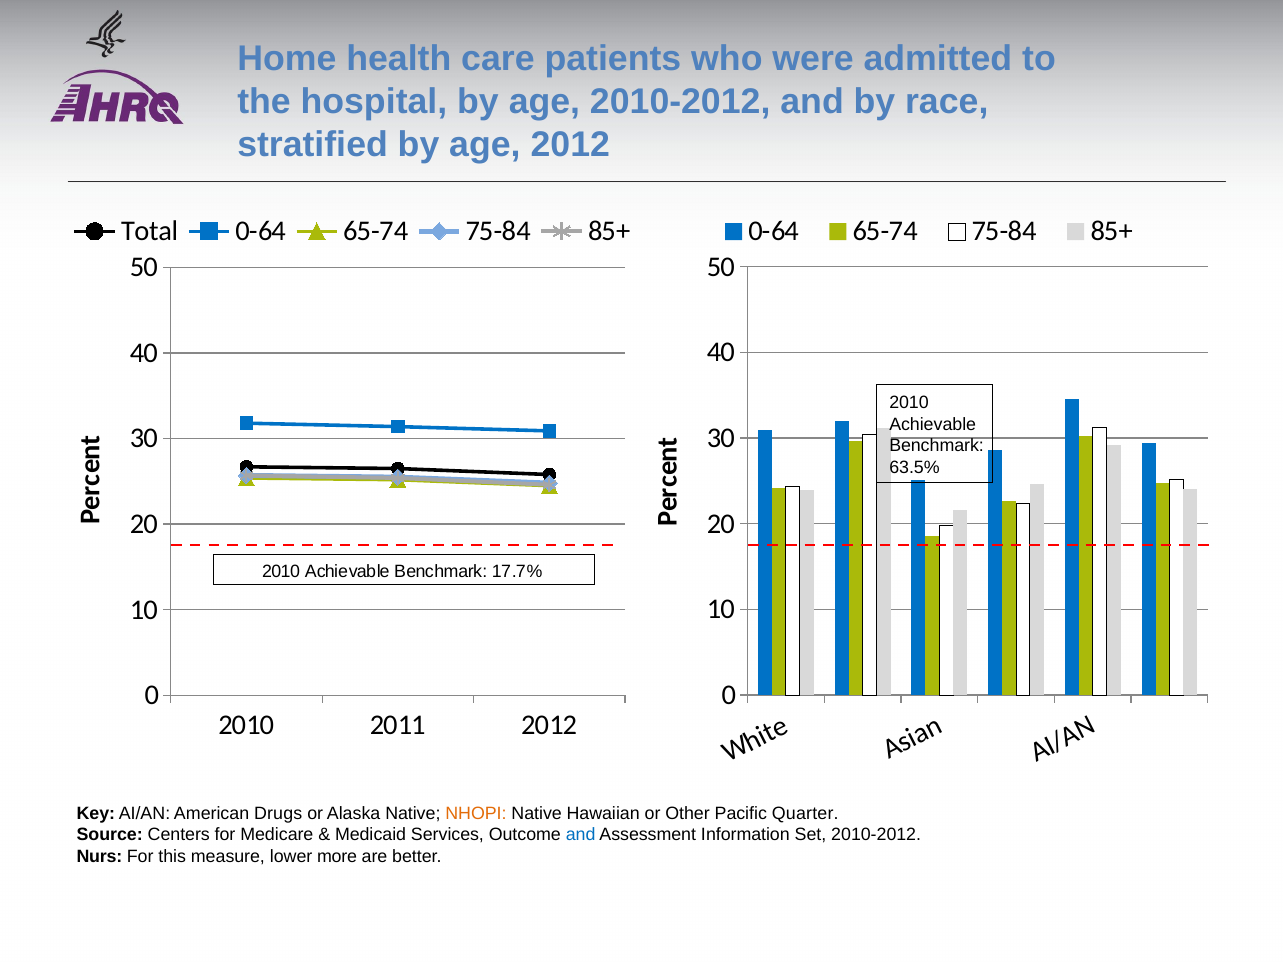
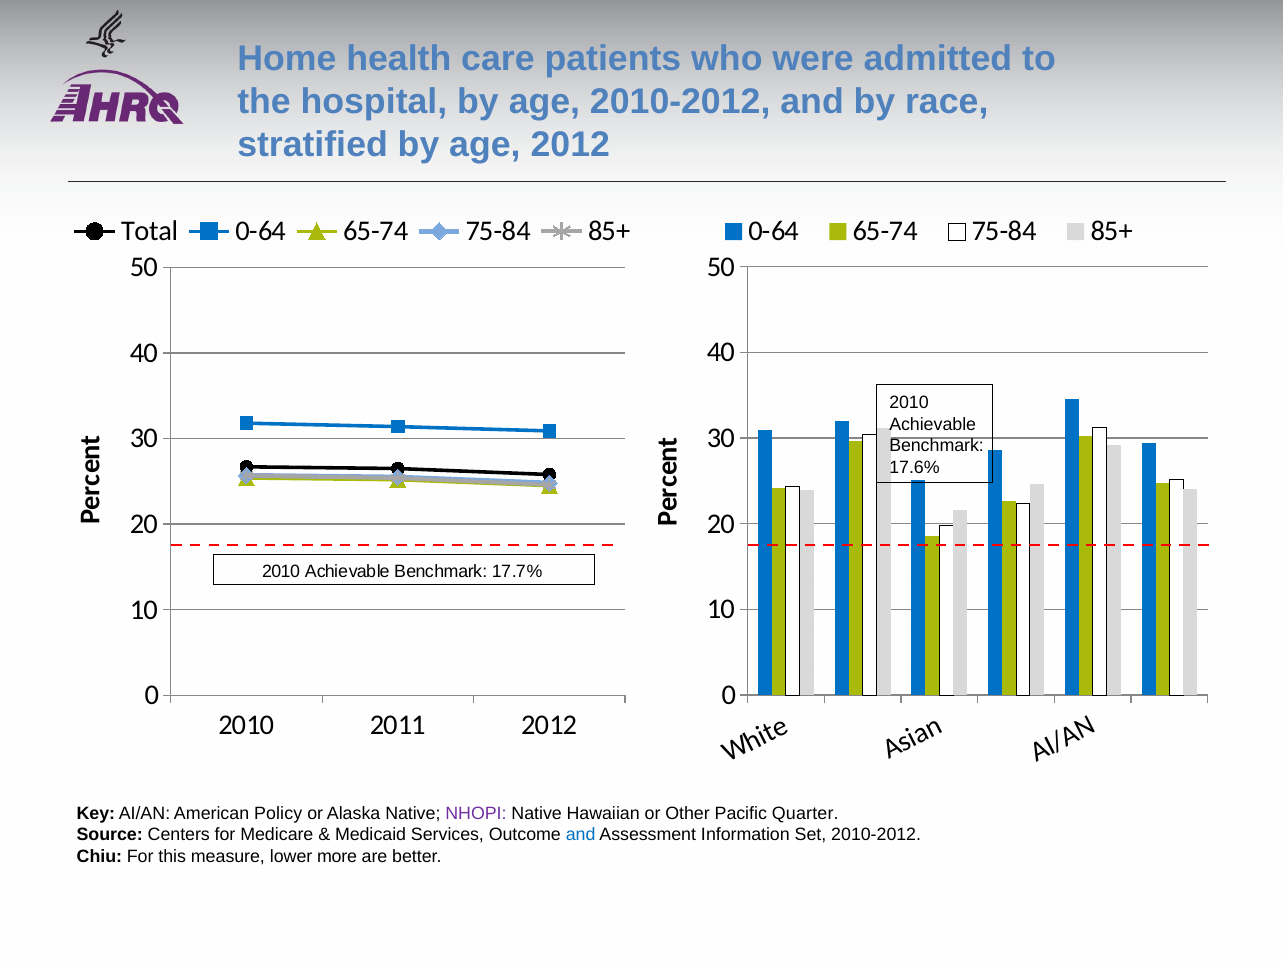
63.5%: 63.5% -> 17.6%
Drugs: Drugs -> Policy
NHOPI colour: orange -> purple
Nurs: Nurs -> Chiu
